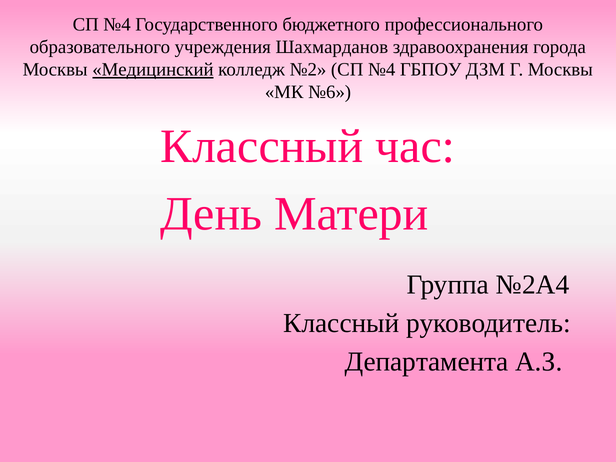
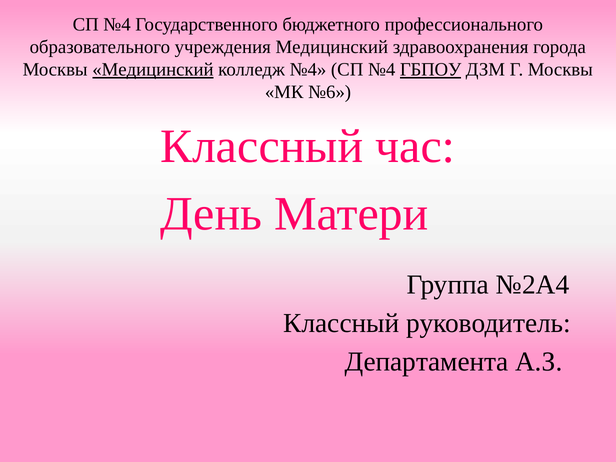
учреждения Шахмарданов: Шахмарданов -> Медицинский
колледж №2: №2 -> №4
ГБПОУ underline: none -> present
